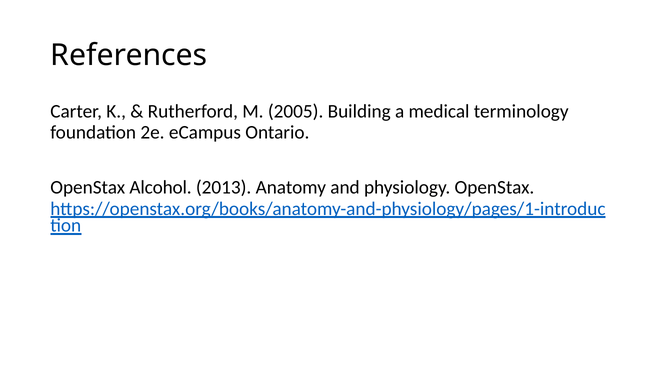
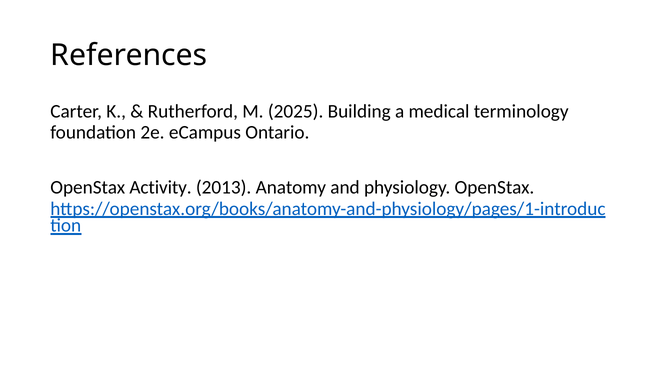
2005: 2005 -> 2025
Alcohol: Alcohol -> Activity
